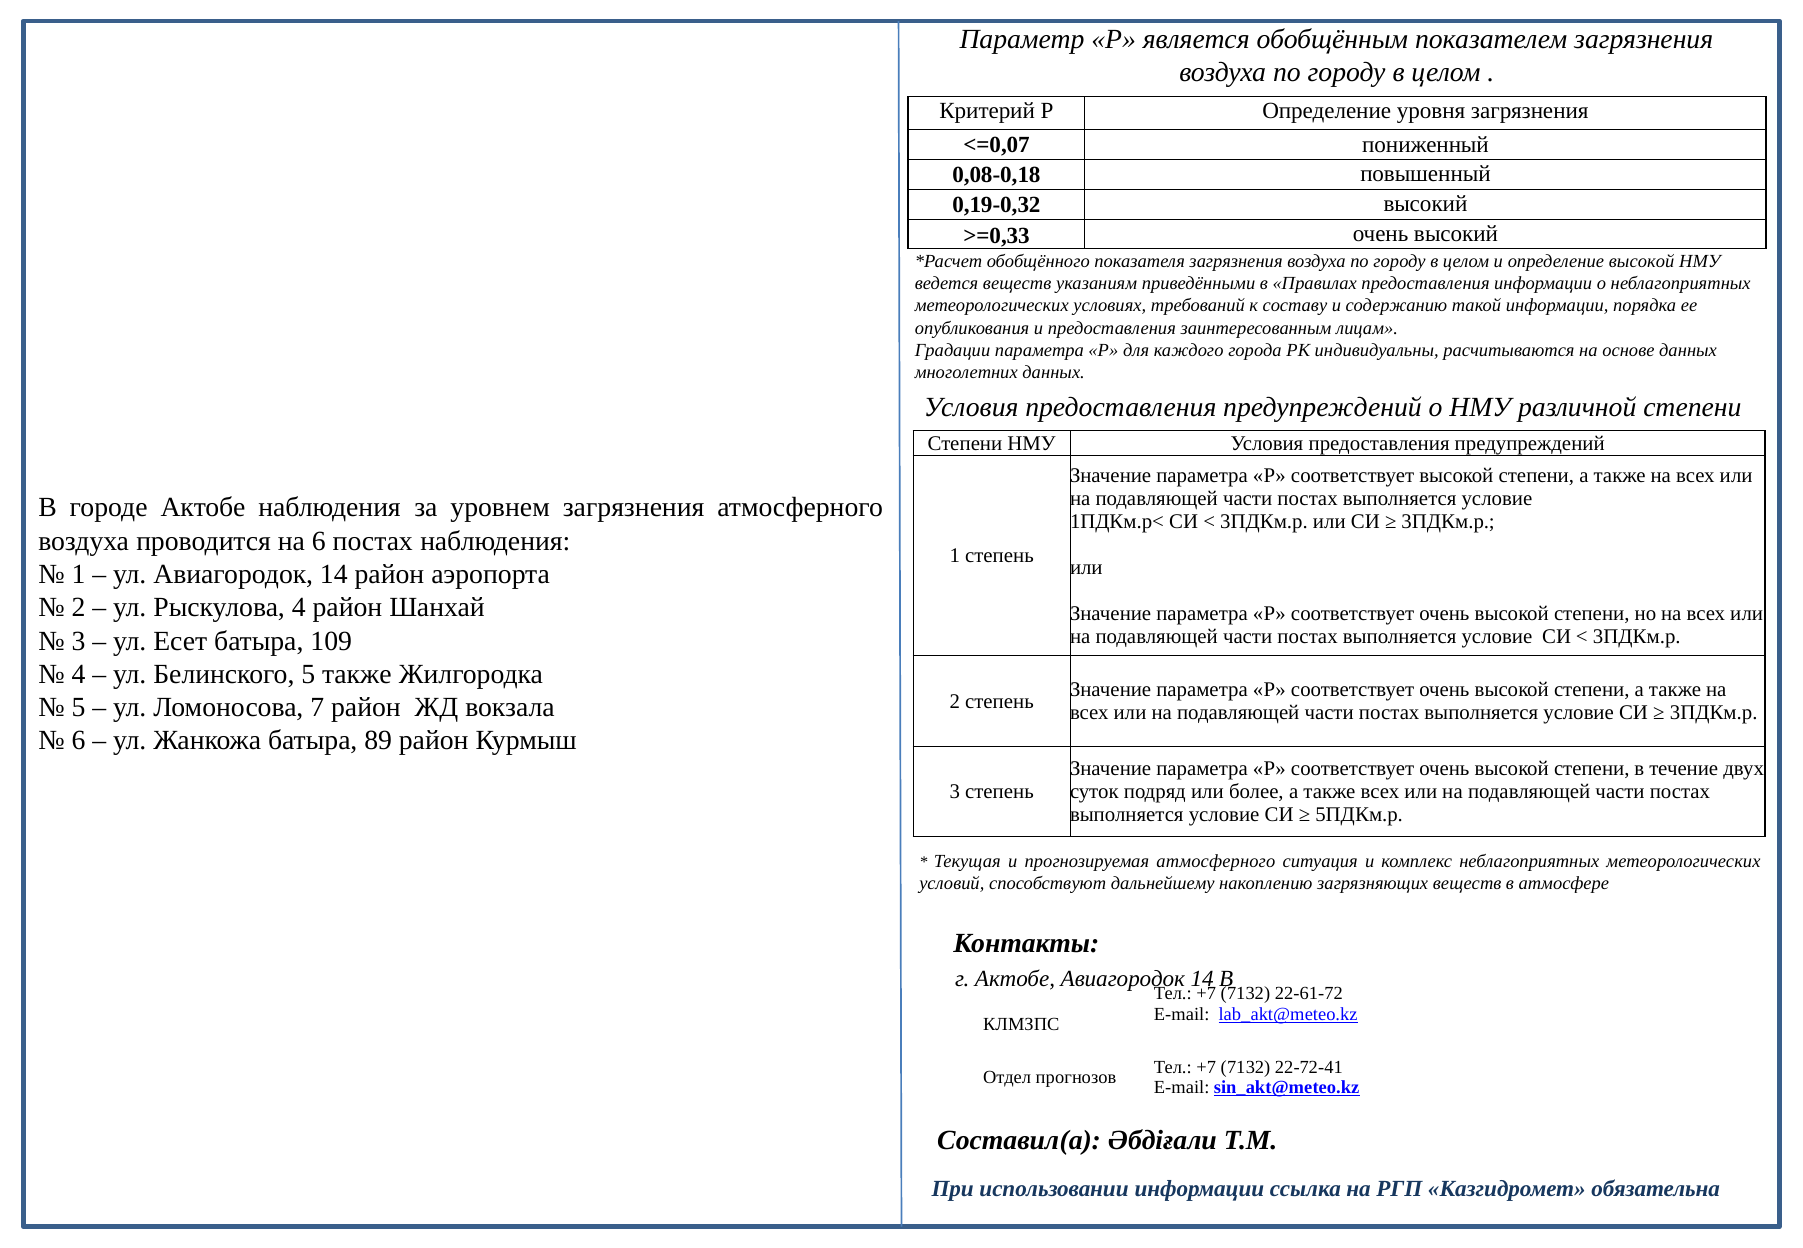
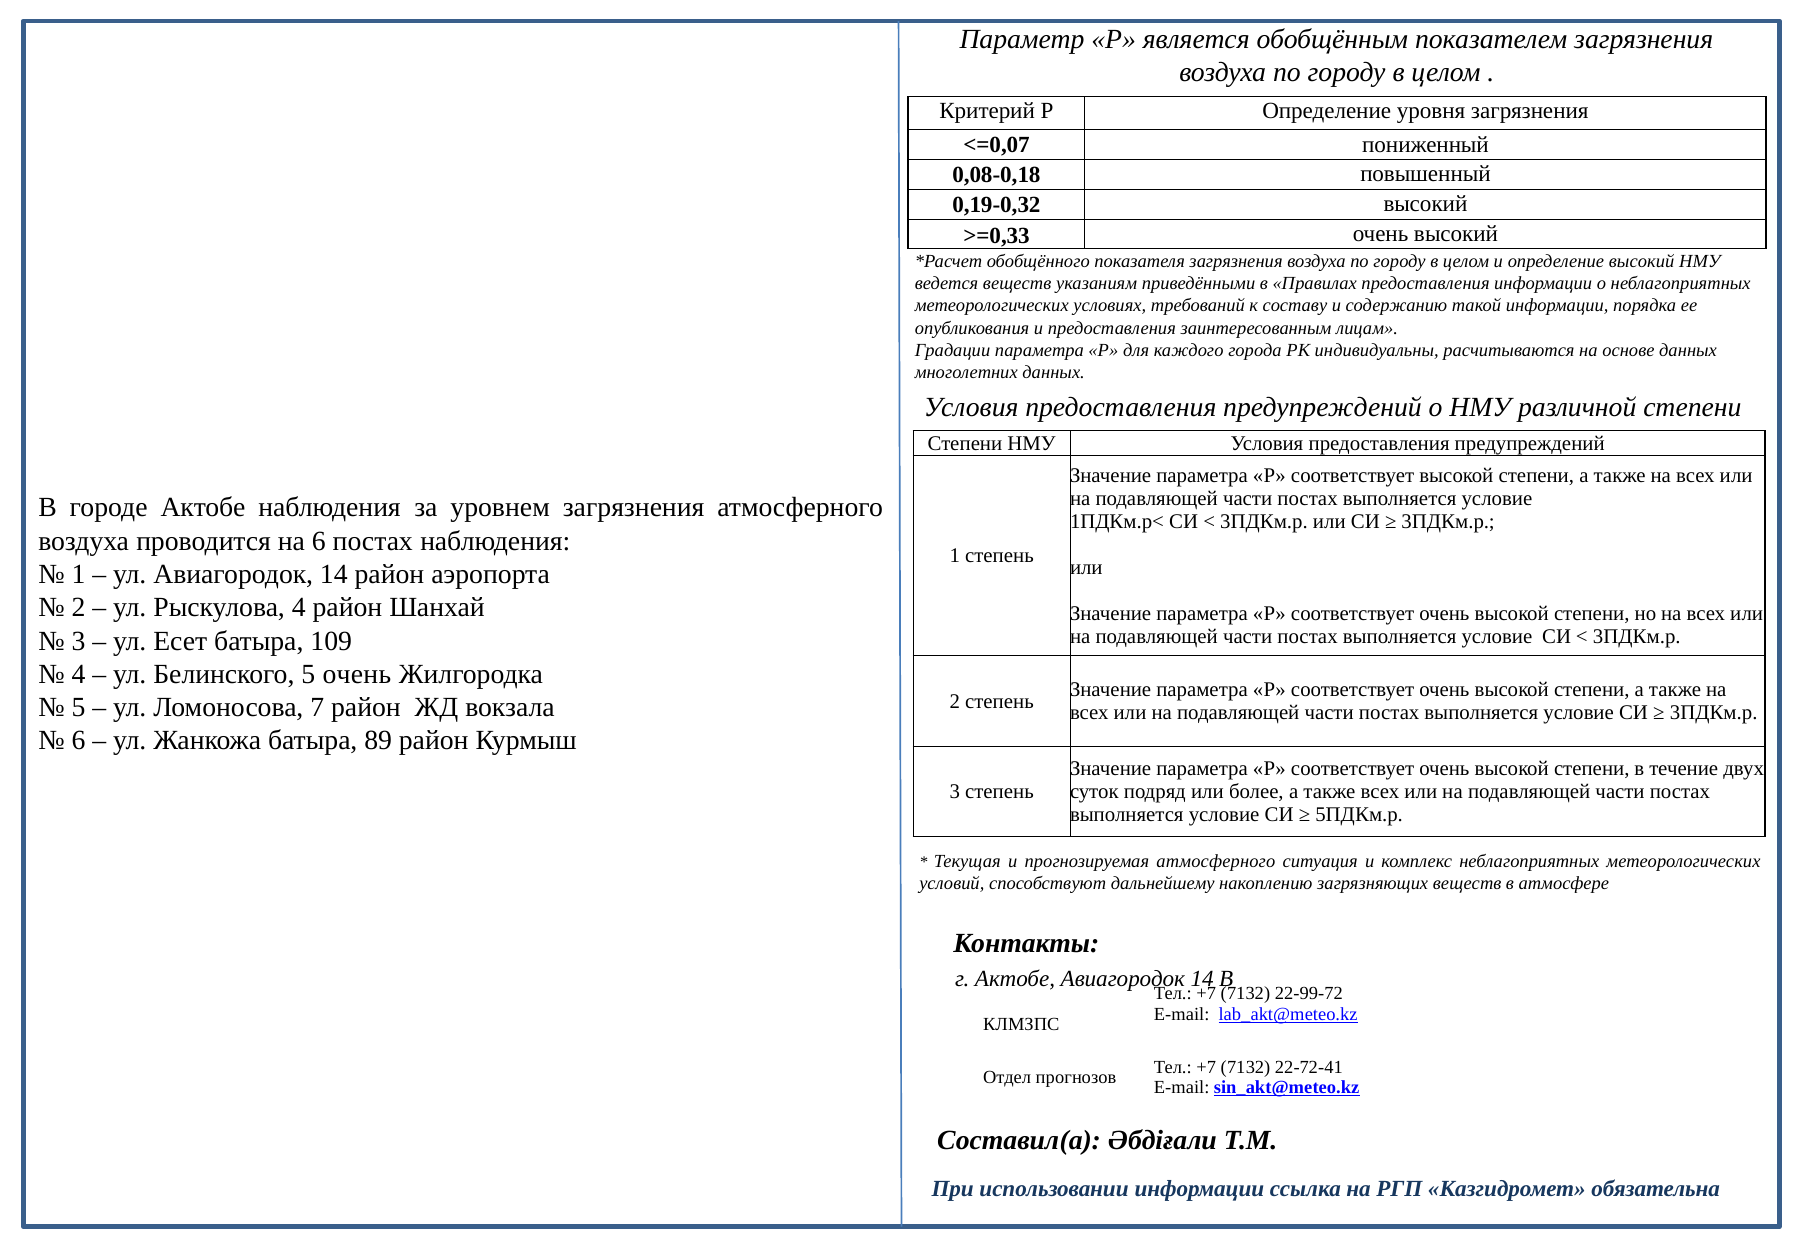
определение высокой: высокой -> высокий
5 также: также -> очень
22-61-72: 22-61-72 -> 22-99-72
